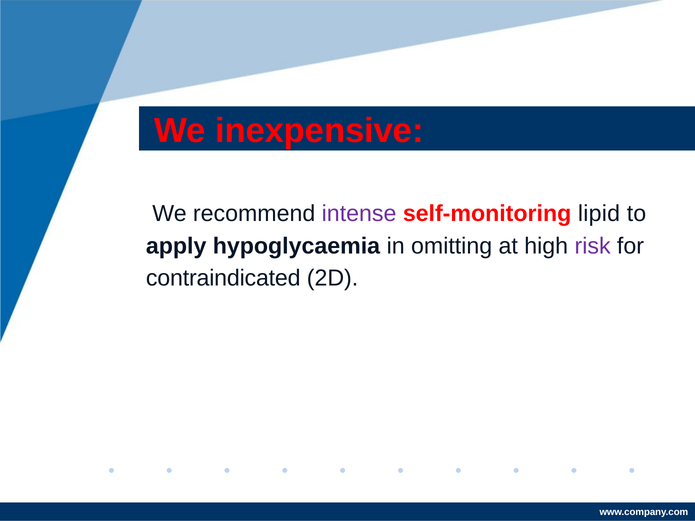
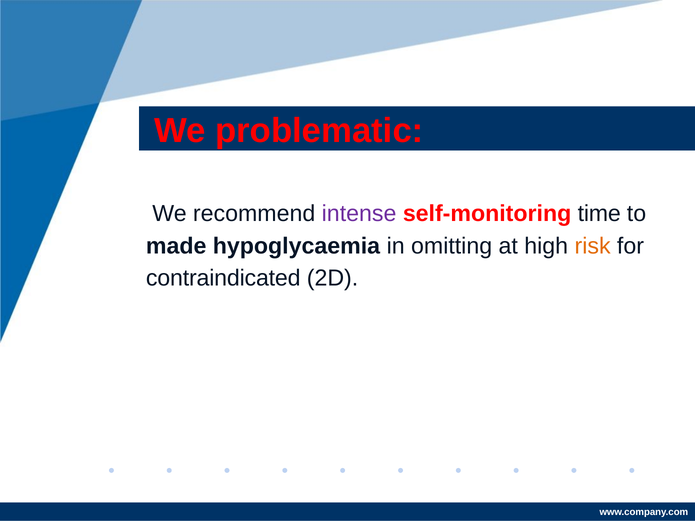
inexpensive: inexpensive -> problematic
lipid: lipid -> time
apply: apply -> made
risk colour: purple -> orange
